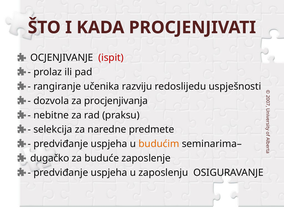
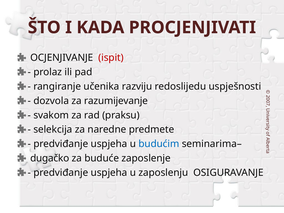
procjenjivanja: procjenjivanja -> razumijevanje
nebitne: nebitne -> svakom
budućim colour: orange -> blue
